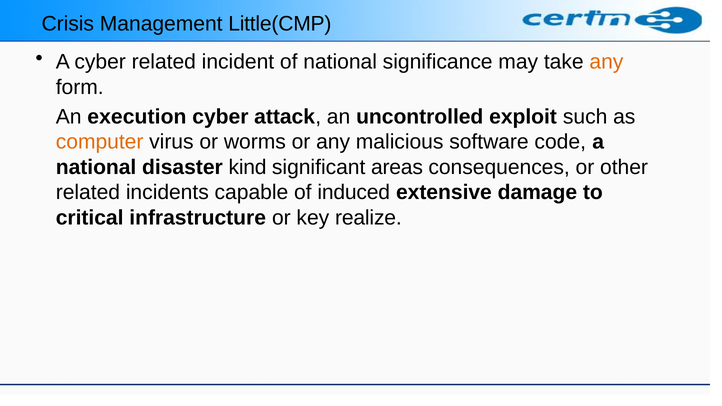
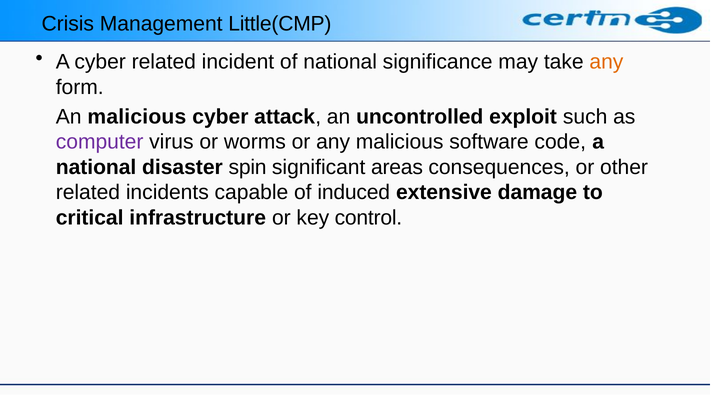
An execution: execution -> malicious
computer colour: orange -> purple
kind: kind -> spin
realize: realize -> control
